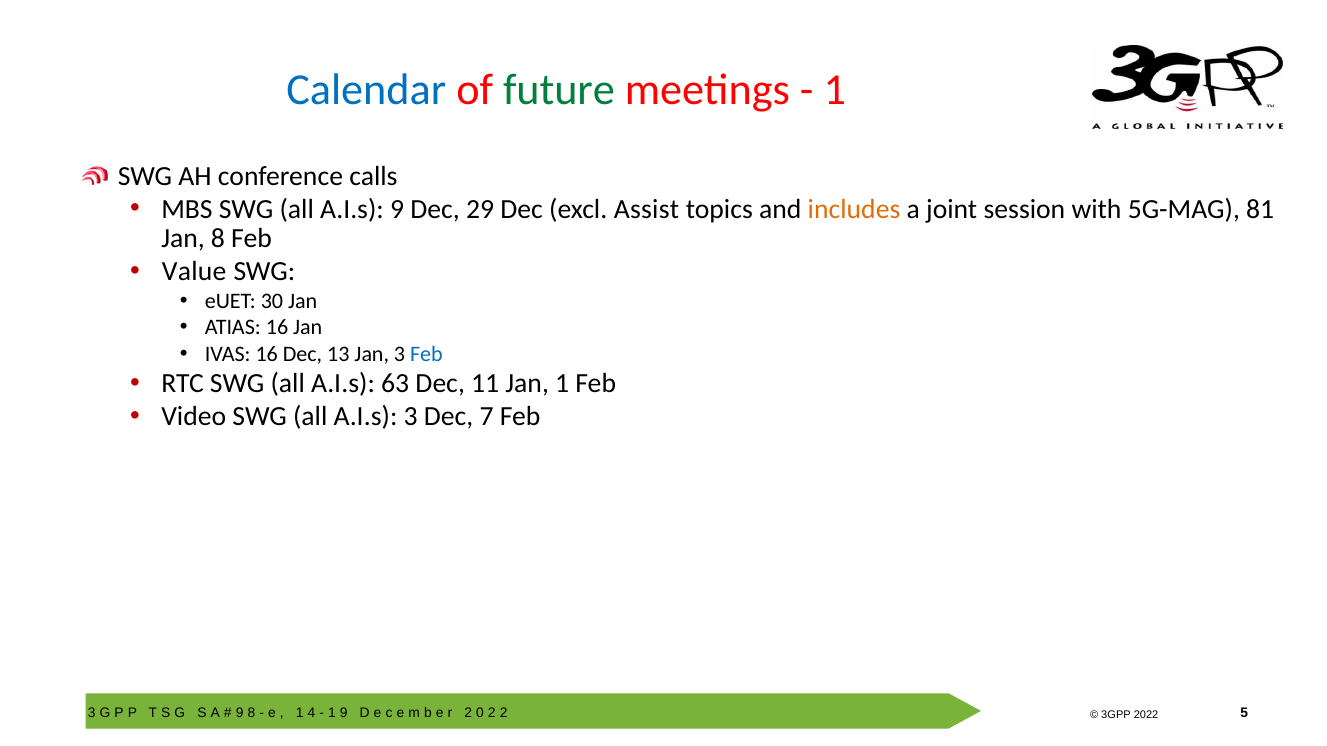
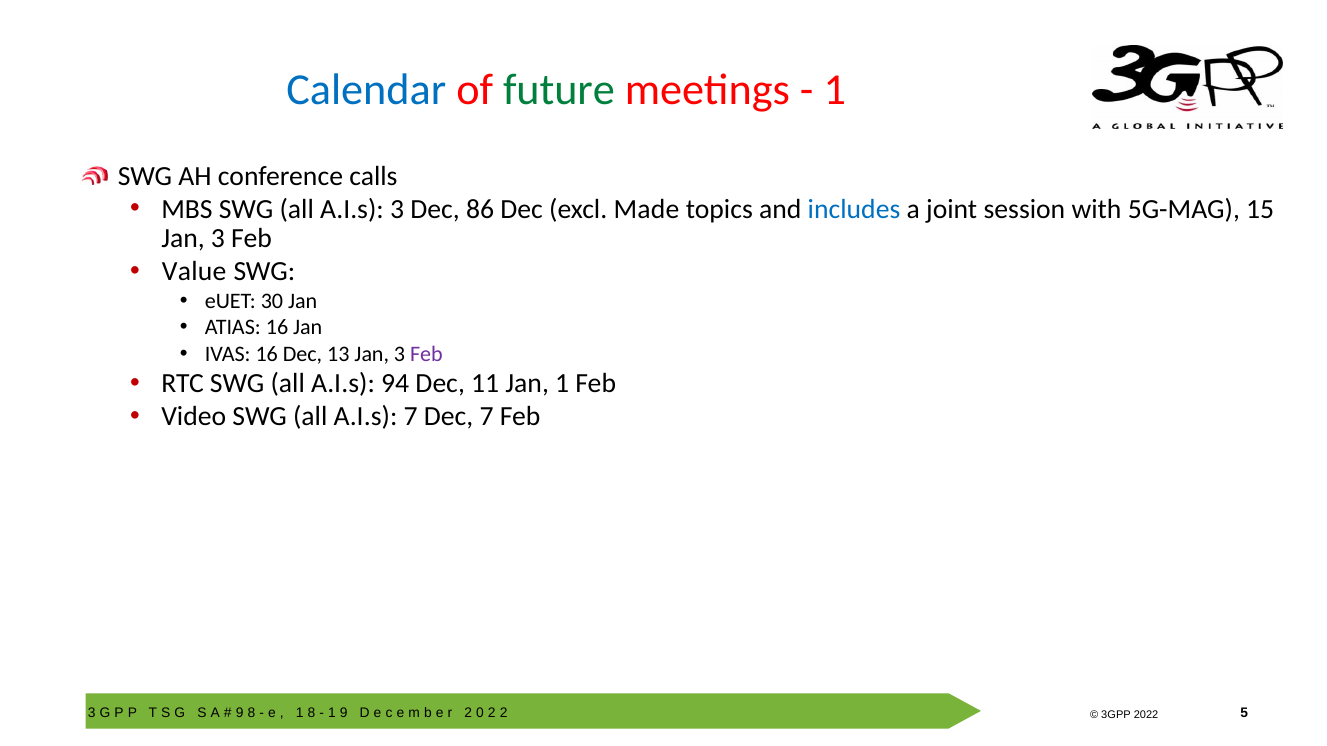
A.I.s 9: 9 -> 3
29: 29 -> 86
Assist: Assist -> Made
includes colour: orange -> blue
81: 81 -> 15
8 at (218, 239): 8 -> 3
Feb at (426, 354) colour: blue -> purple
63: 63 -> 94
A.I.s 3: 3 -> 7
1 4: 4 -> 8
